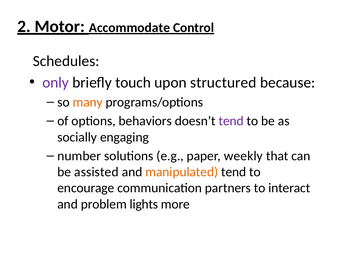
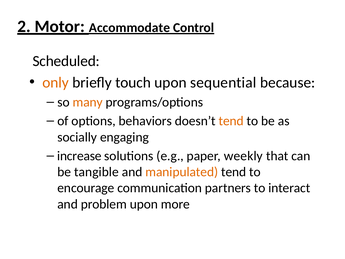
Schedules: Schedules -> Scheduled
only colour: purple -> orange
structured: structured -> sequential
tend at (231, 121) colour: purple -> orange
number: number -> increase
assisted: assisted -> tangible
problem lights: lights -> upon
